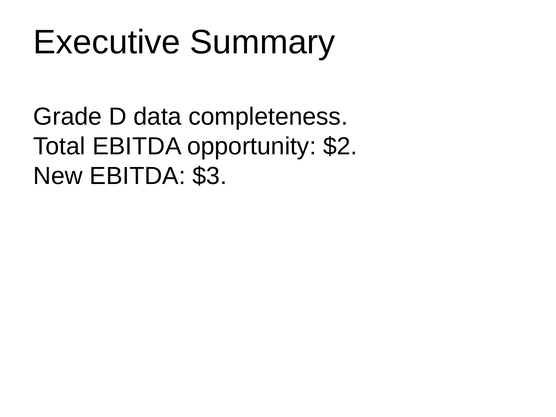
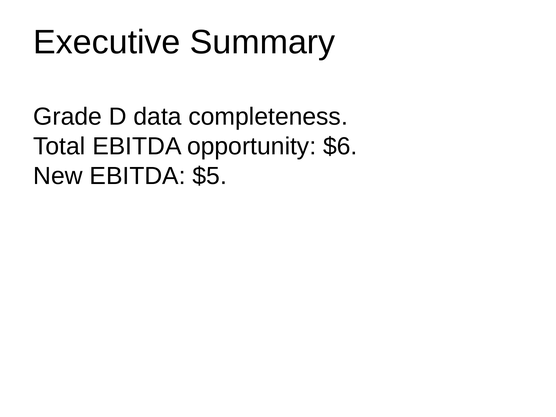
$2: $2 -> $6
$3: $3 -> $5
